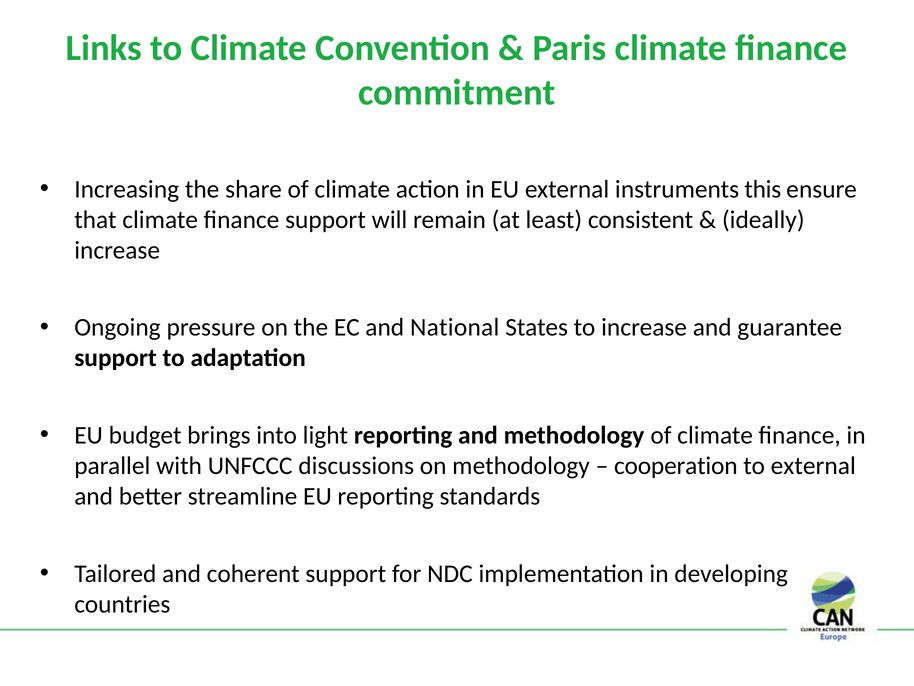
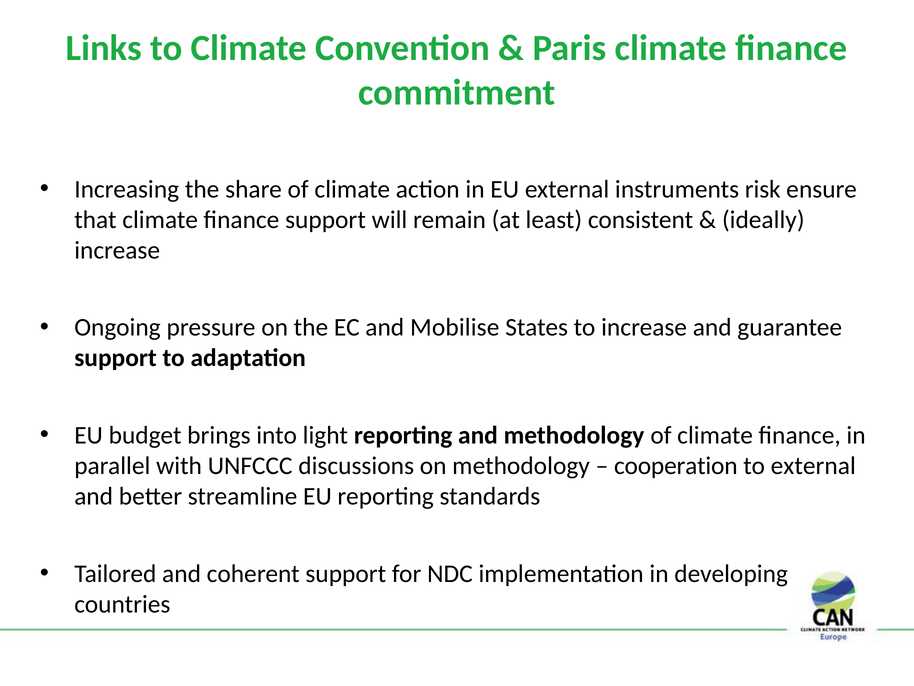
this: this -> risk
National: National -> Mobilise
